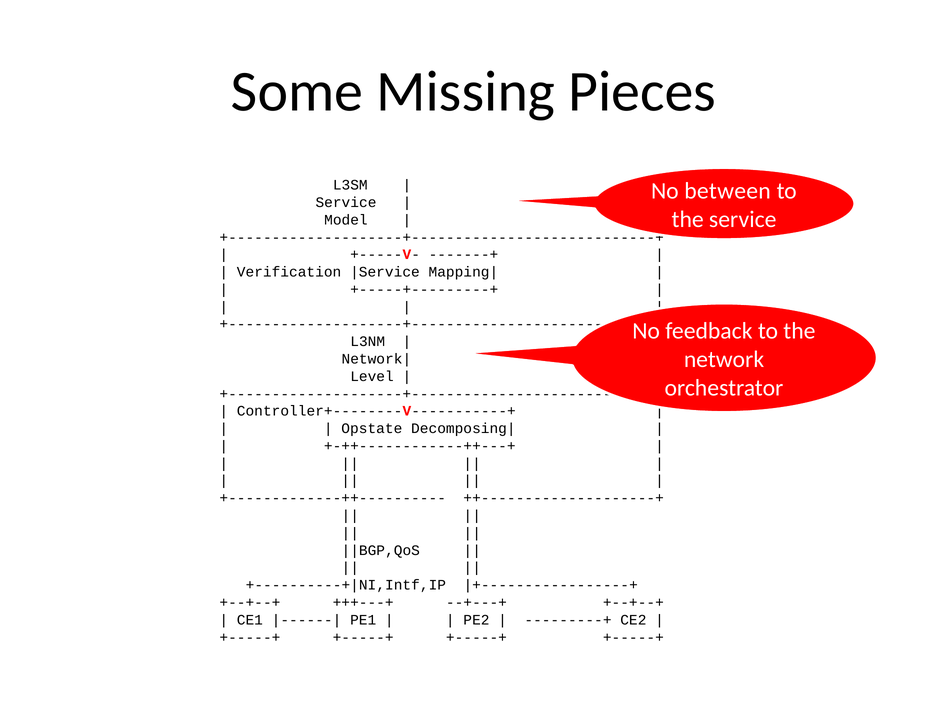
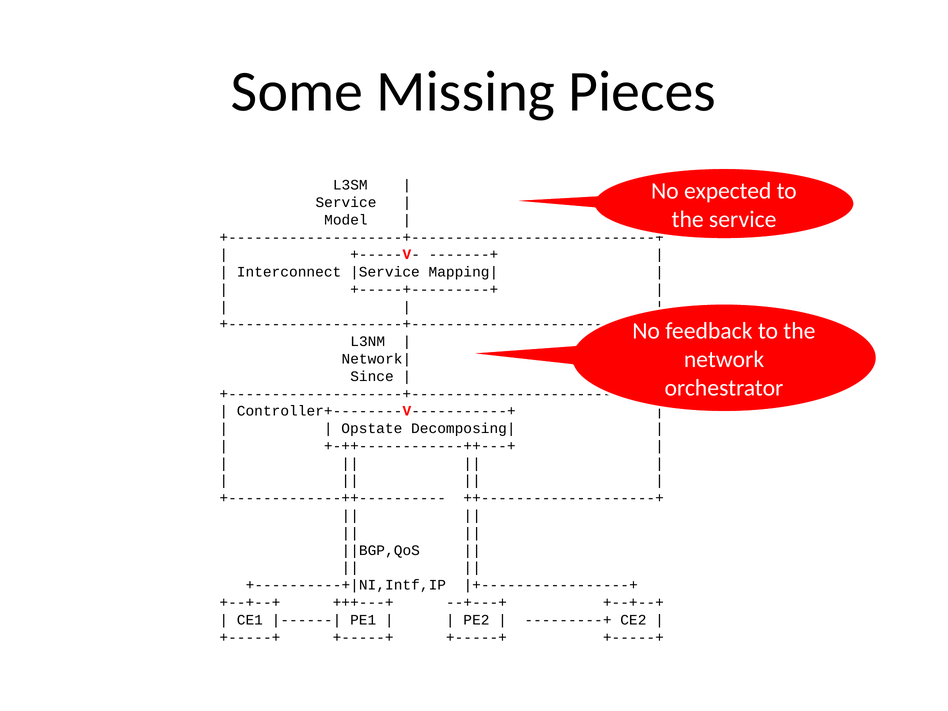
between: between -> expected
Verification: Verification -> Interconnect
Level: Level -> Since
